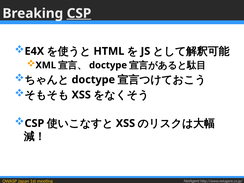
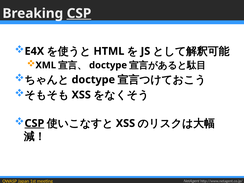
CSP at (34, 123) underline: none -> present
